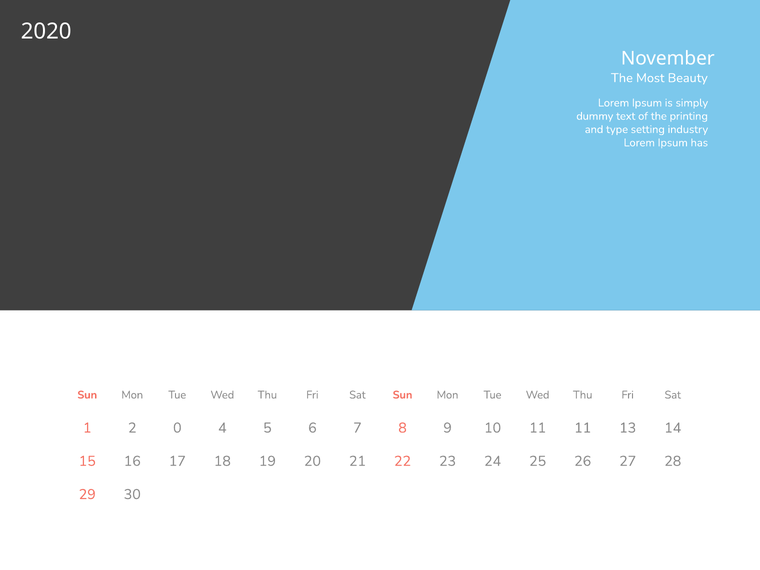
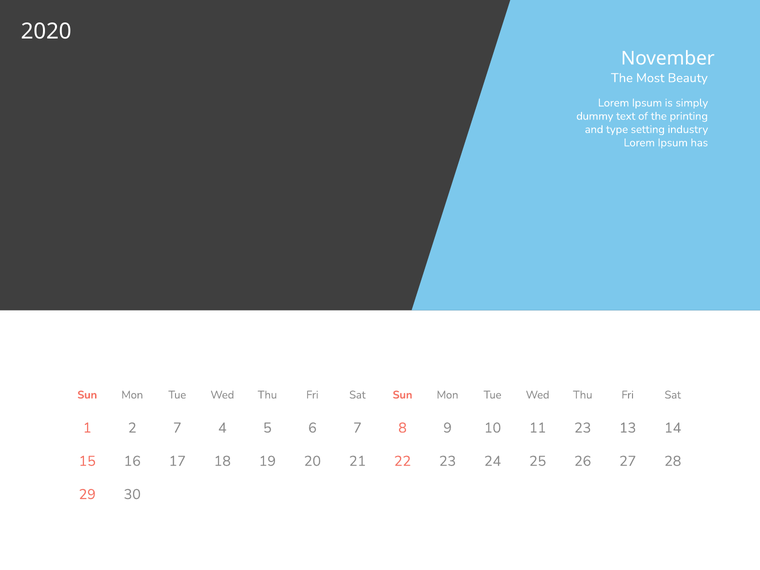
2 0: 0 -> 7
11 11: 11 -> 23
